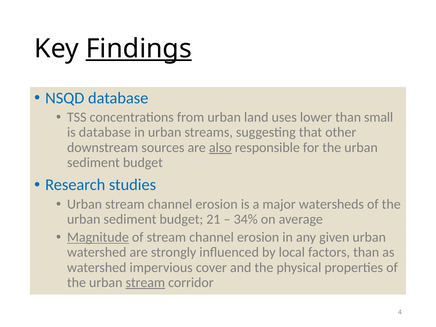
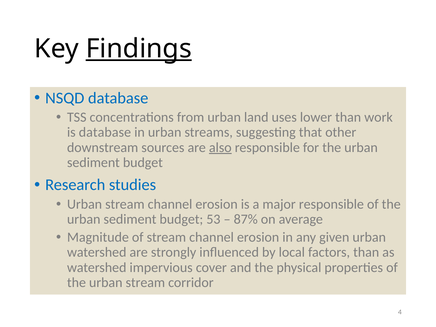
small: small -> work
major watersheds: watersheds -> responsible
21: 21 -> 53
34%: 34% -> 87%
Magnitude underline: present -> none
stream at (145, 282) underline: present -> none
